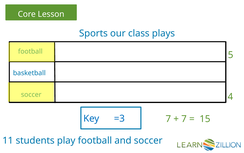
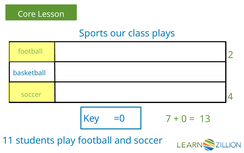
5: 5 -> 2
=3: =3 -> =0
7 at (184, 119): 7 -> 0
15: 15 -> 13
